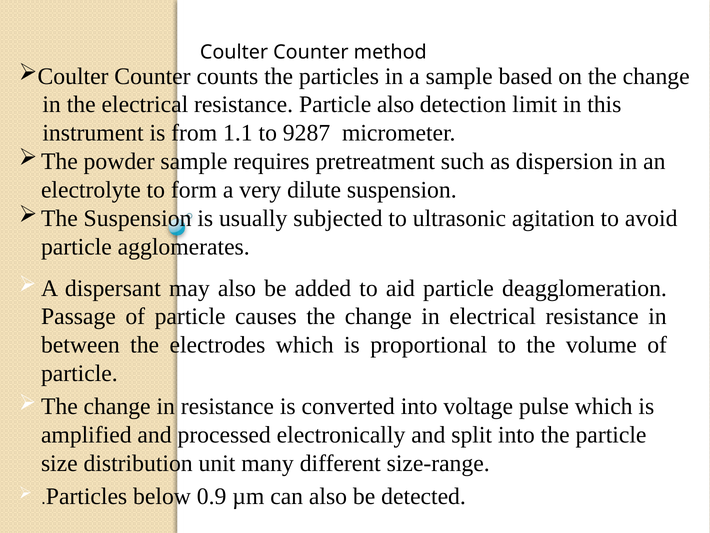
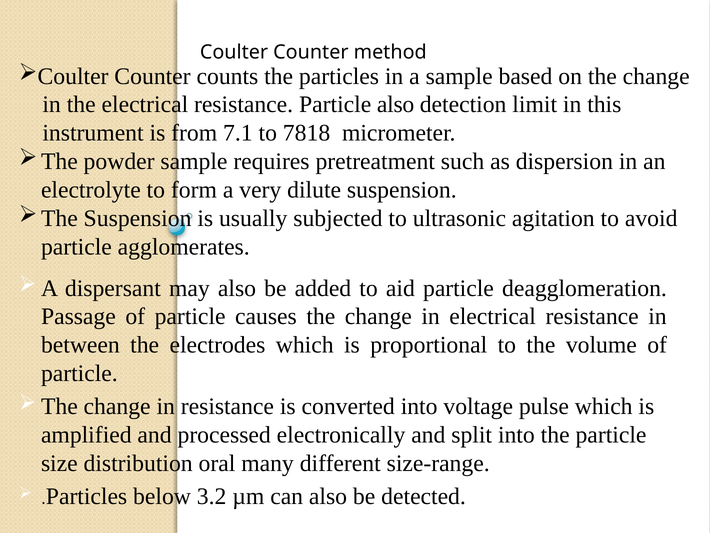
1.1: 1.1 -> 7.1
9287: 9287 -> 7818
unit: unit -> oral
0.9: 0.9 -> 3.2
